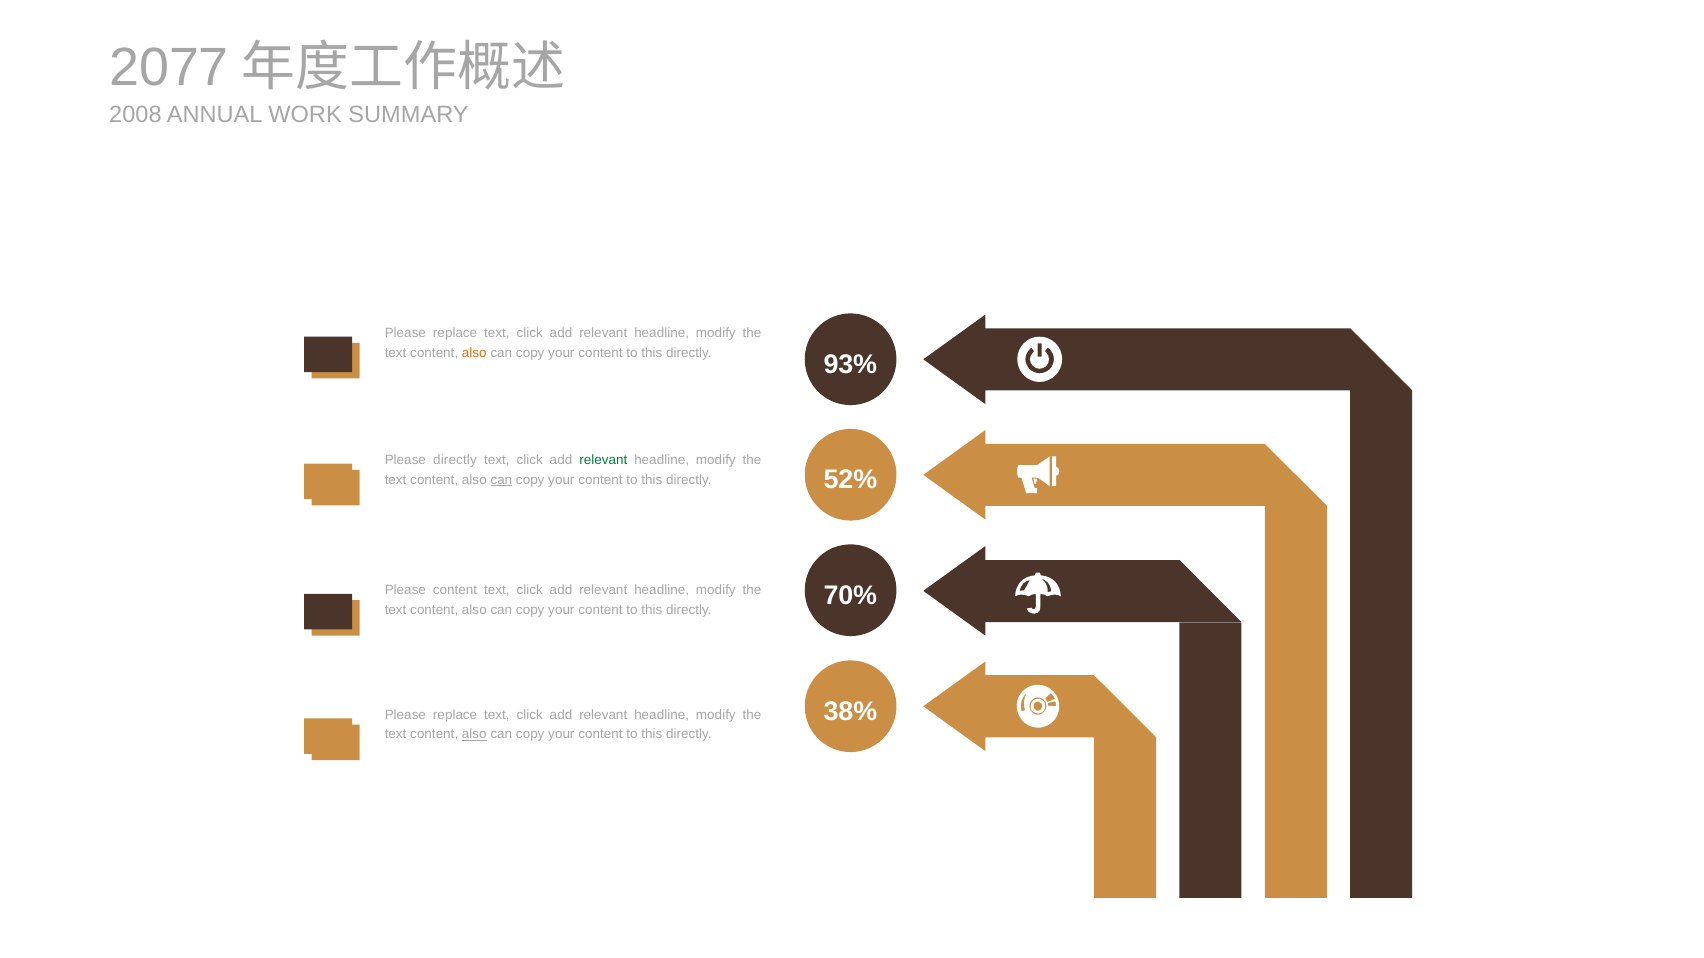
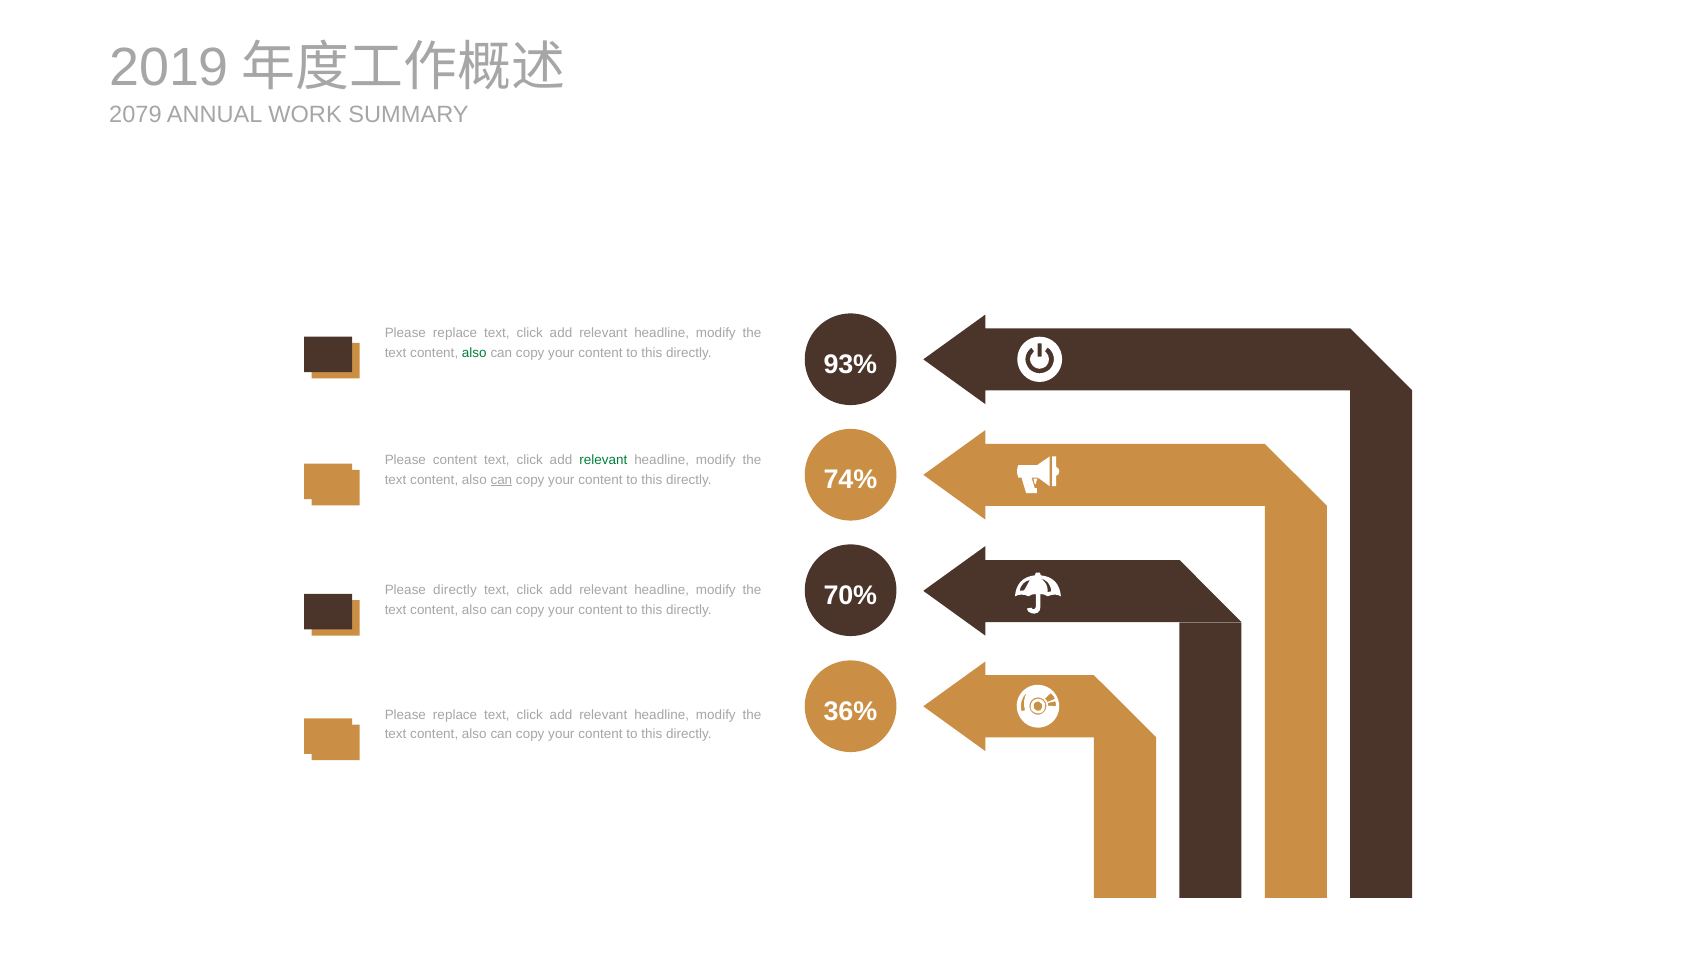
2077: 2077 -> 2019
2008: 2008 -> 2079
also at (474, 353) colour: orange -> green
Please directly: directly -> content
52%: 52% -> 74%
Please content: content -> directly
38%: 38% -> 36%
also at (474, 735) underline: present -> none
